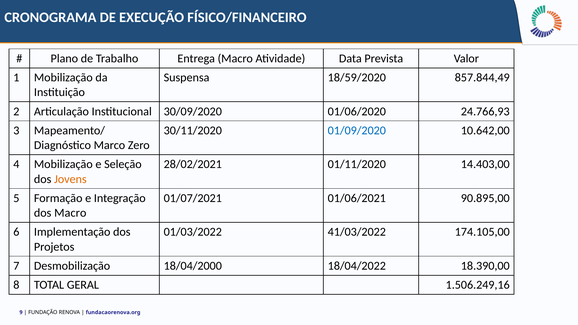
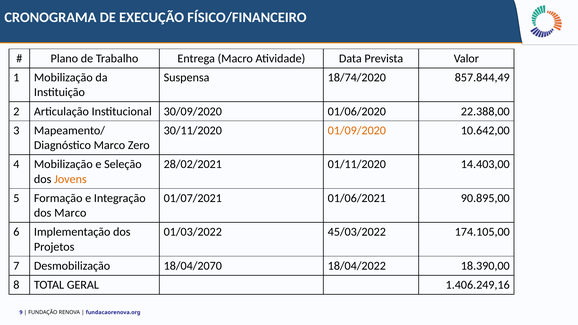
18/59/2020: 18/59/2020 -> 18/74/2020
24.766,93: 24.766,93 -> 22.388,00
01/09/2020 colour: blue -> orange
dos Macro: Macro -> Marco
41/03/2022: 41/03/2022 -> 45/03/2022
18/04/2000: 18/04/2000 -> 18/04/2070
1.506.249,16: 1.506.249,16 -> 1.406.249,16
